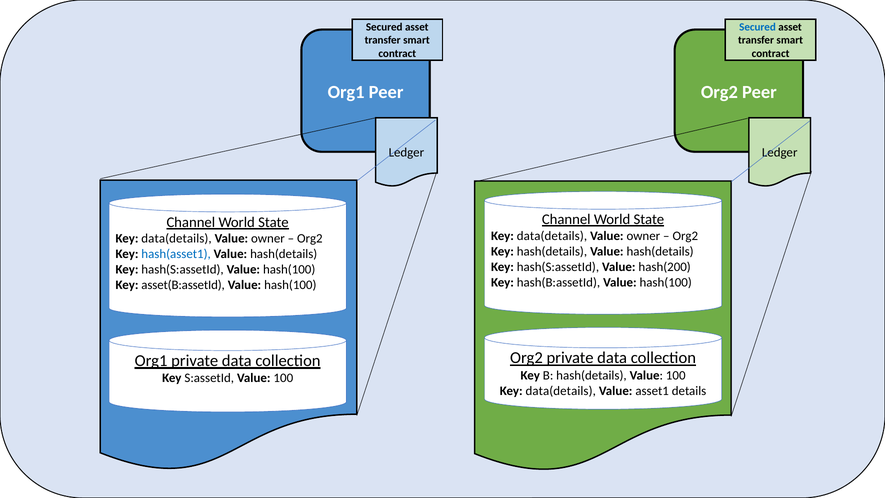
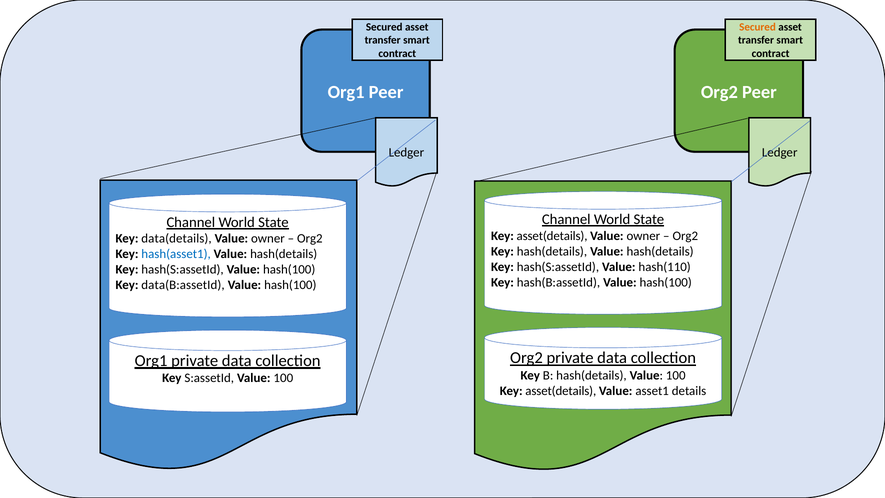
Secured at (758, 27) colour: blue -> orange
data(details at (552, 236): data(details -> asset(details
hash(200: hash(200 -> hash(110
asset(B:assetId: asset(B:assetId -> data(B:assetId
data(details at (561, 391): data(details -> asset(details
